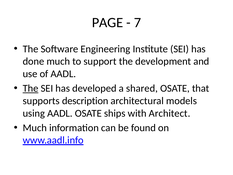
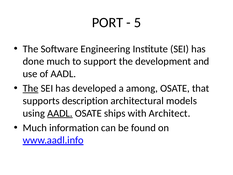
PAGE: PAGE -> PORT
7: 7 -> 5
shared: shared -> among
AADL at (60, 113) underline: none -> present
